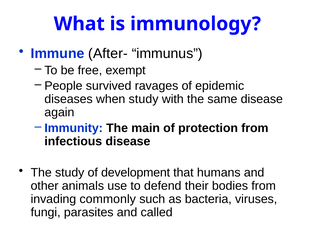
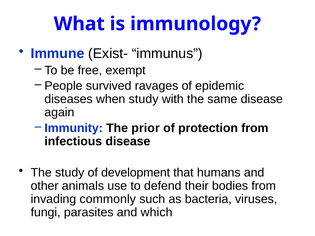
After-: After- -> Exist-
main: main -> prior
called: called -> which
